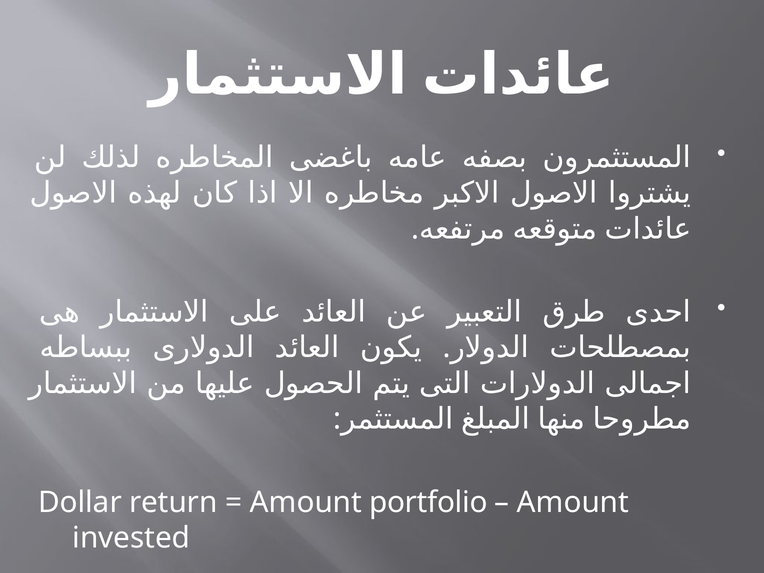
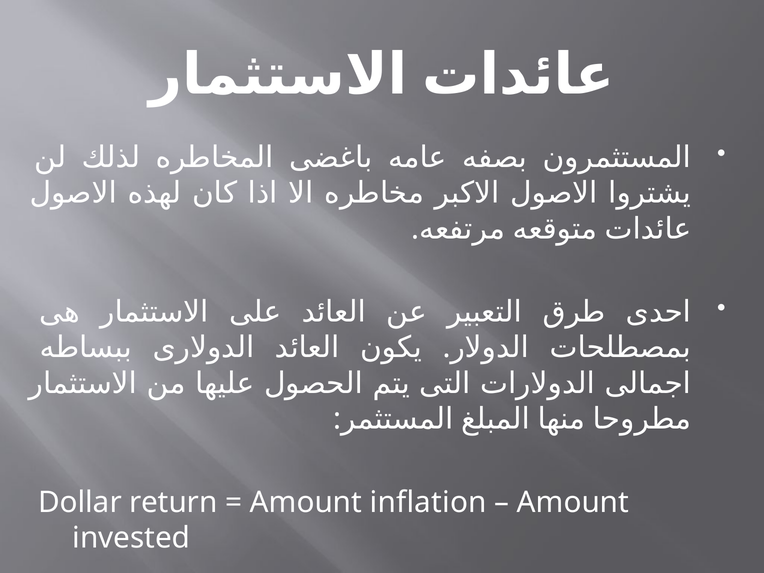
portfolio: portfolio -> inflation
